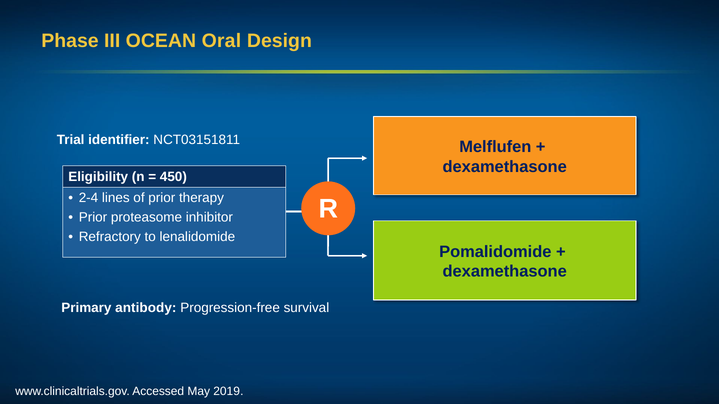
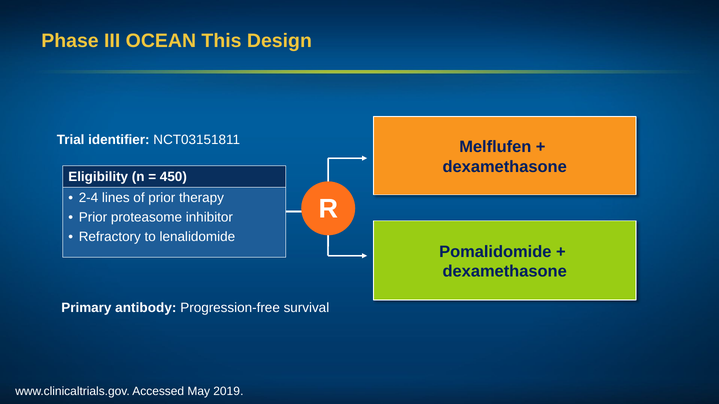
Oral: Oral -> This
